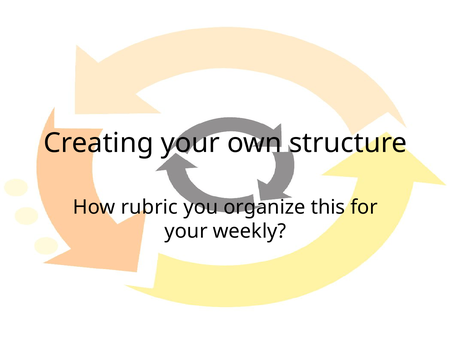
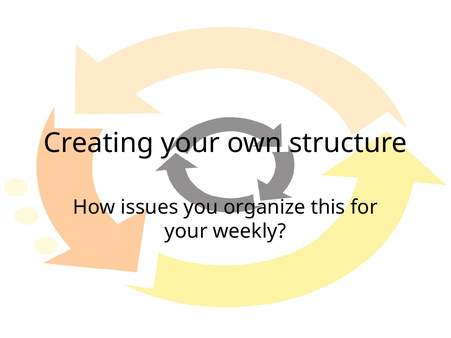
rubric: rubric -> issues
